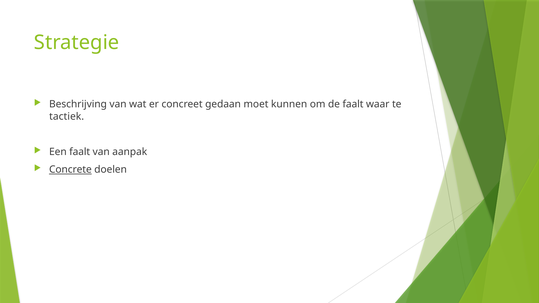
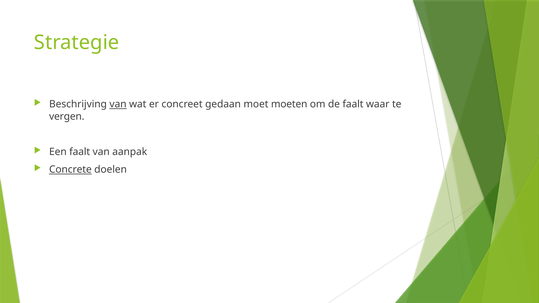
van at (118, 104) underline: none -> present
kunnen: kunnen -> moeten
tactiek: tactiek -> vergen
